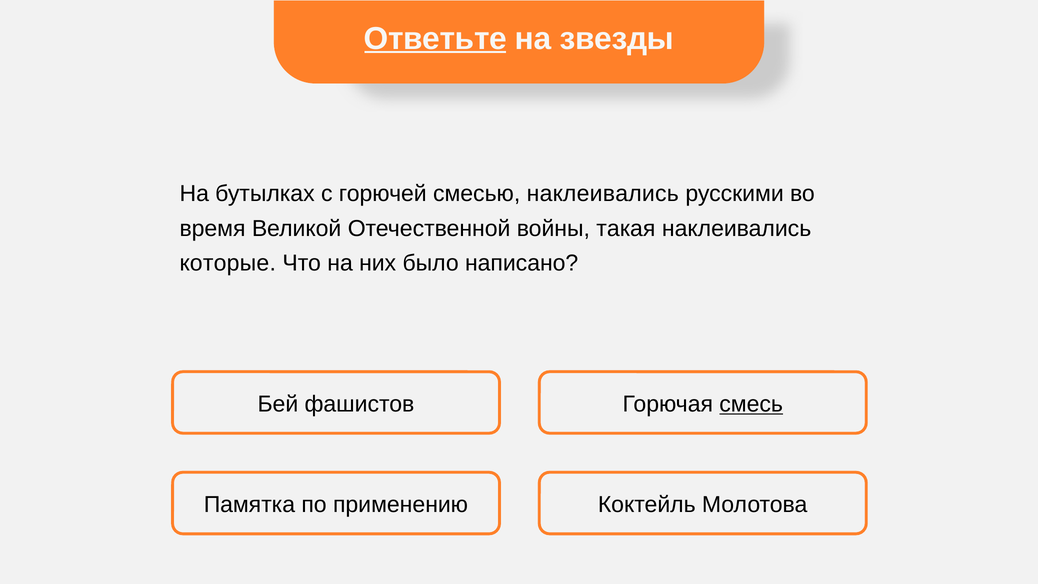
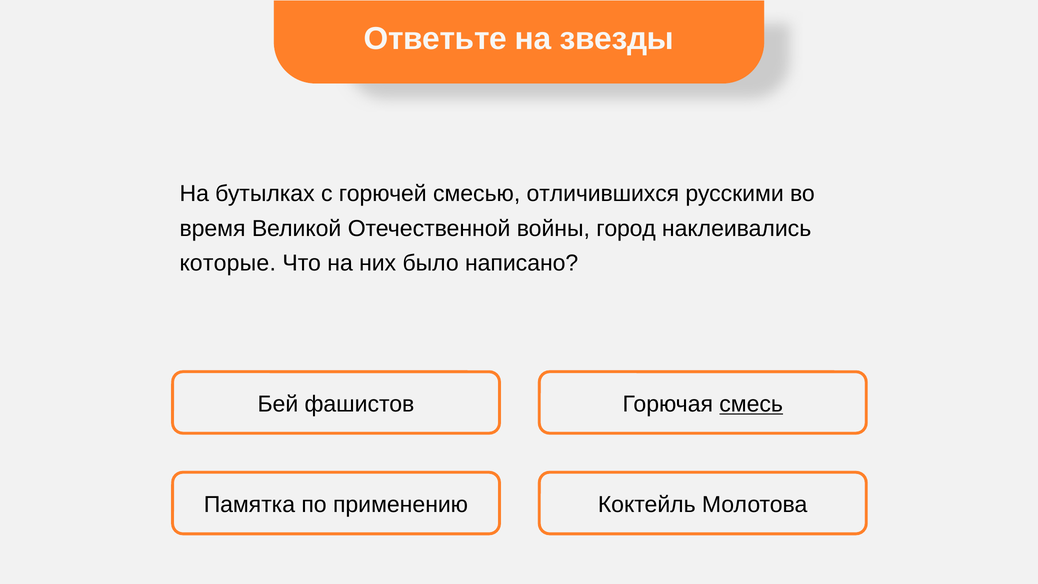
Ответьте underline: present -> none
смесью наклеивались: наклеивались -> отличившихся
такая: такая -> город
